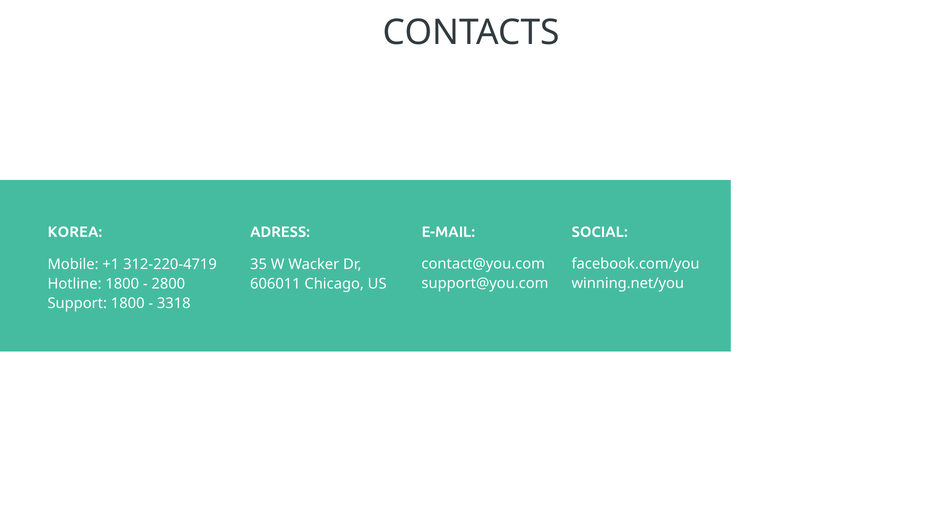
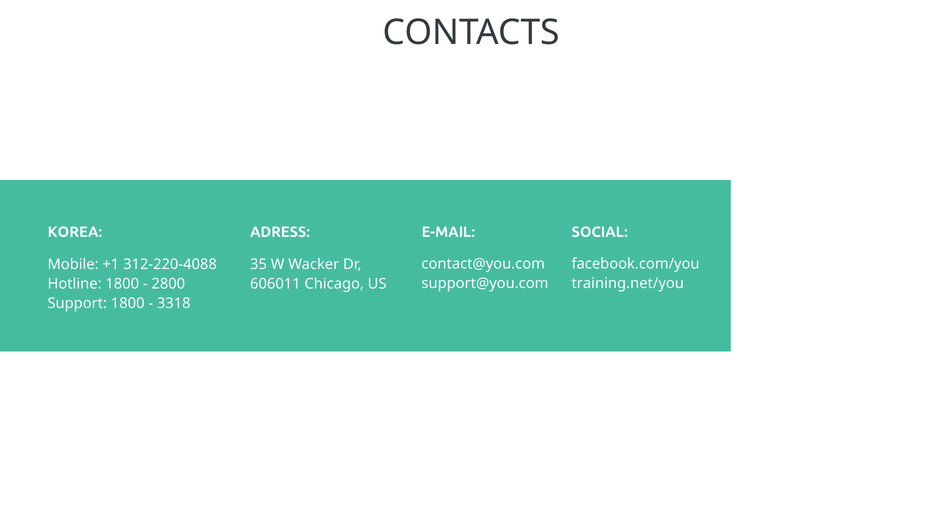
312-220-4719: 312-220-4719 -> 312-220-4088
winning.net/you: winning.net/you -> training.net/you
